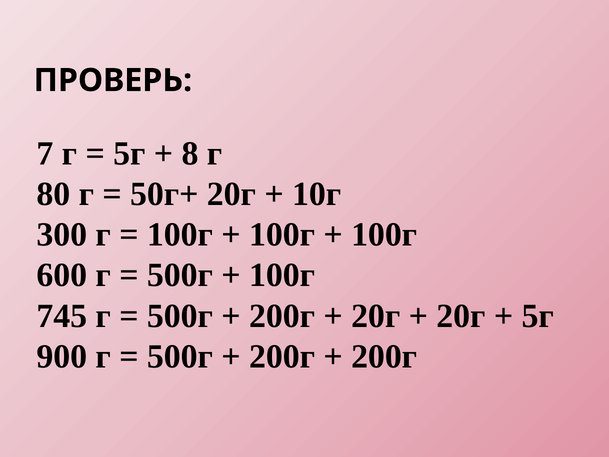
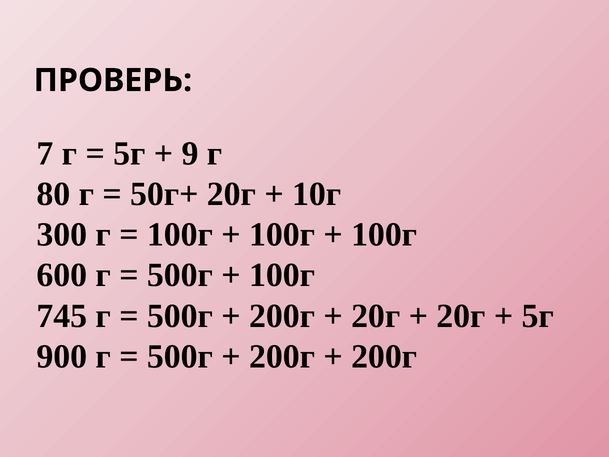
8: 8 -> 9
